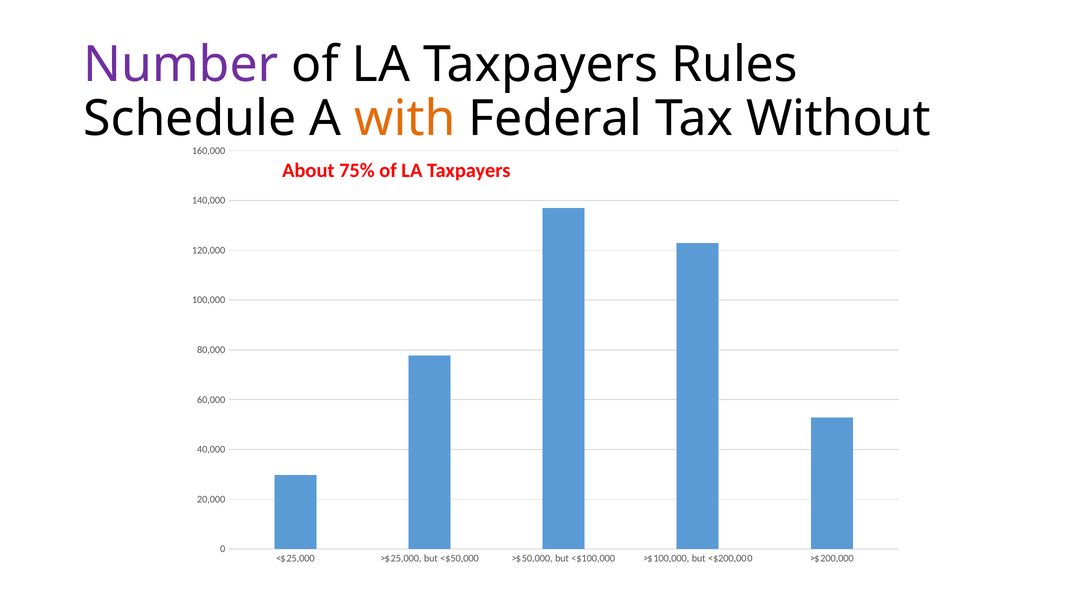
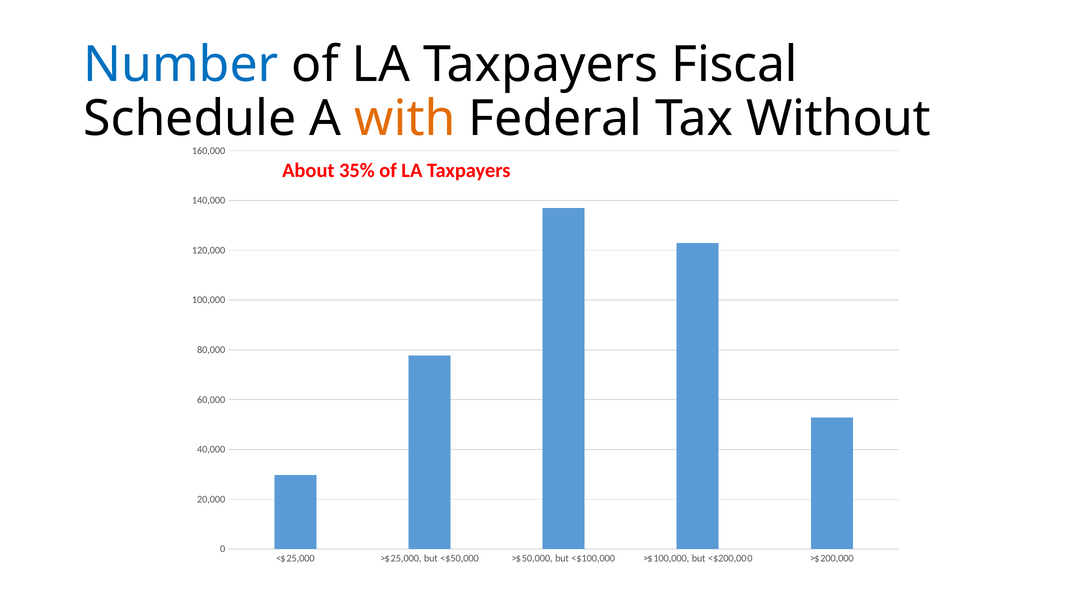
Number colour: purple -> blue
Rules: Rules -> Fiscal
75%: 75% -> 35%
